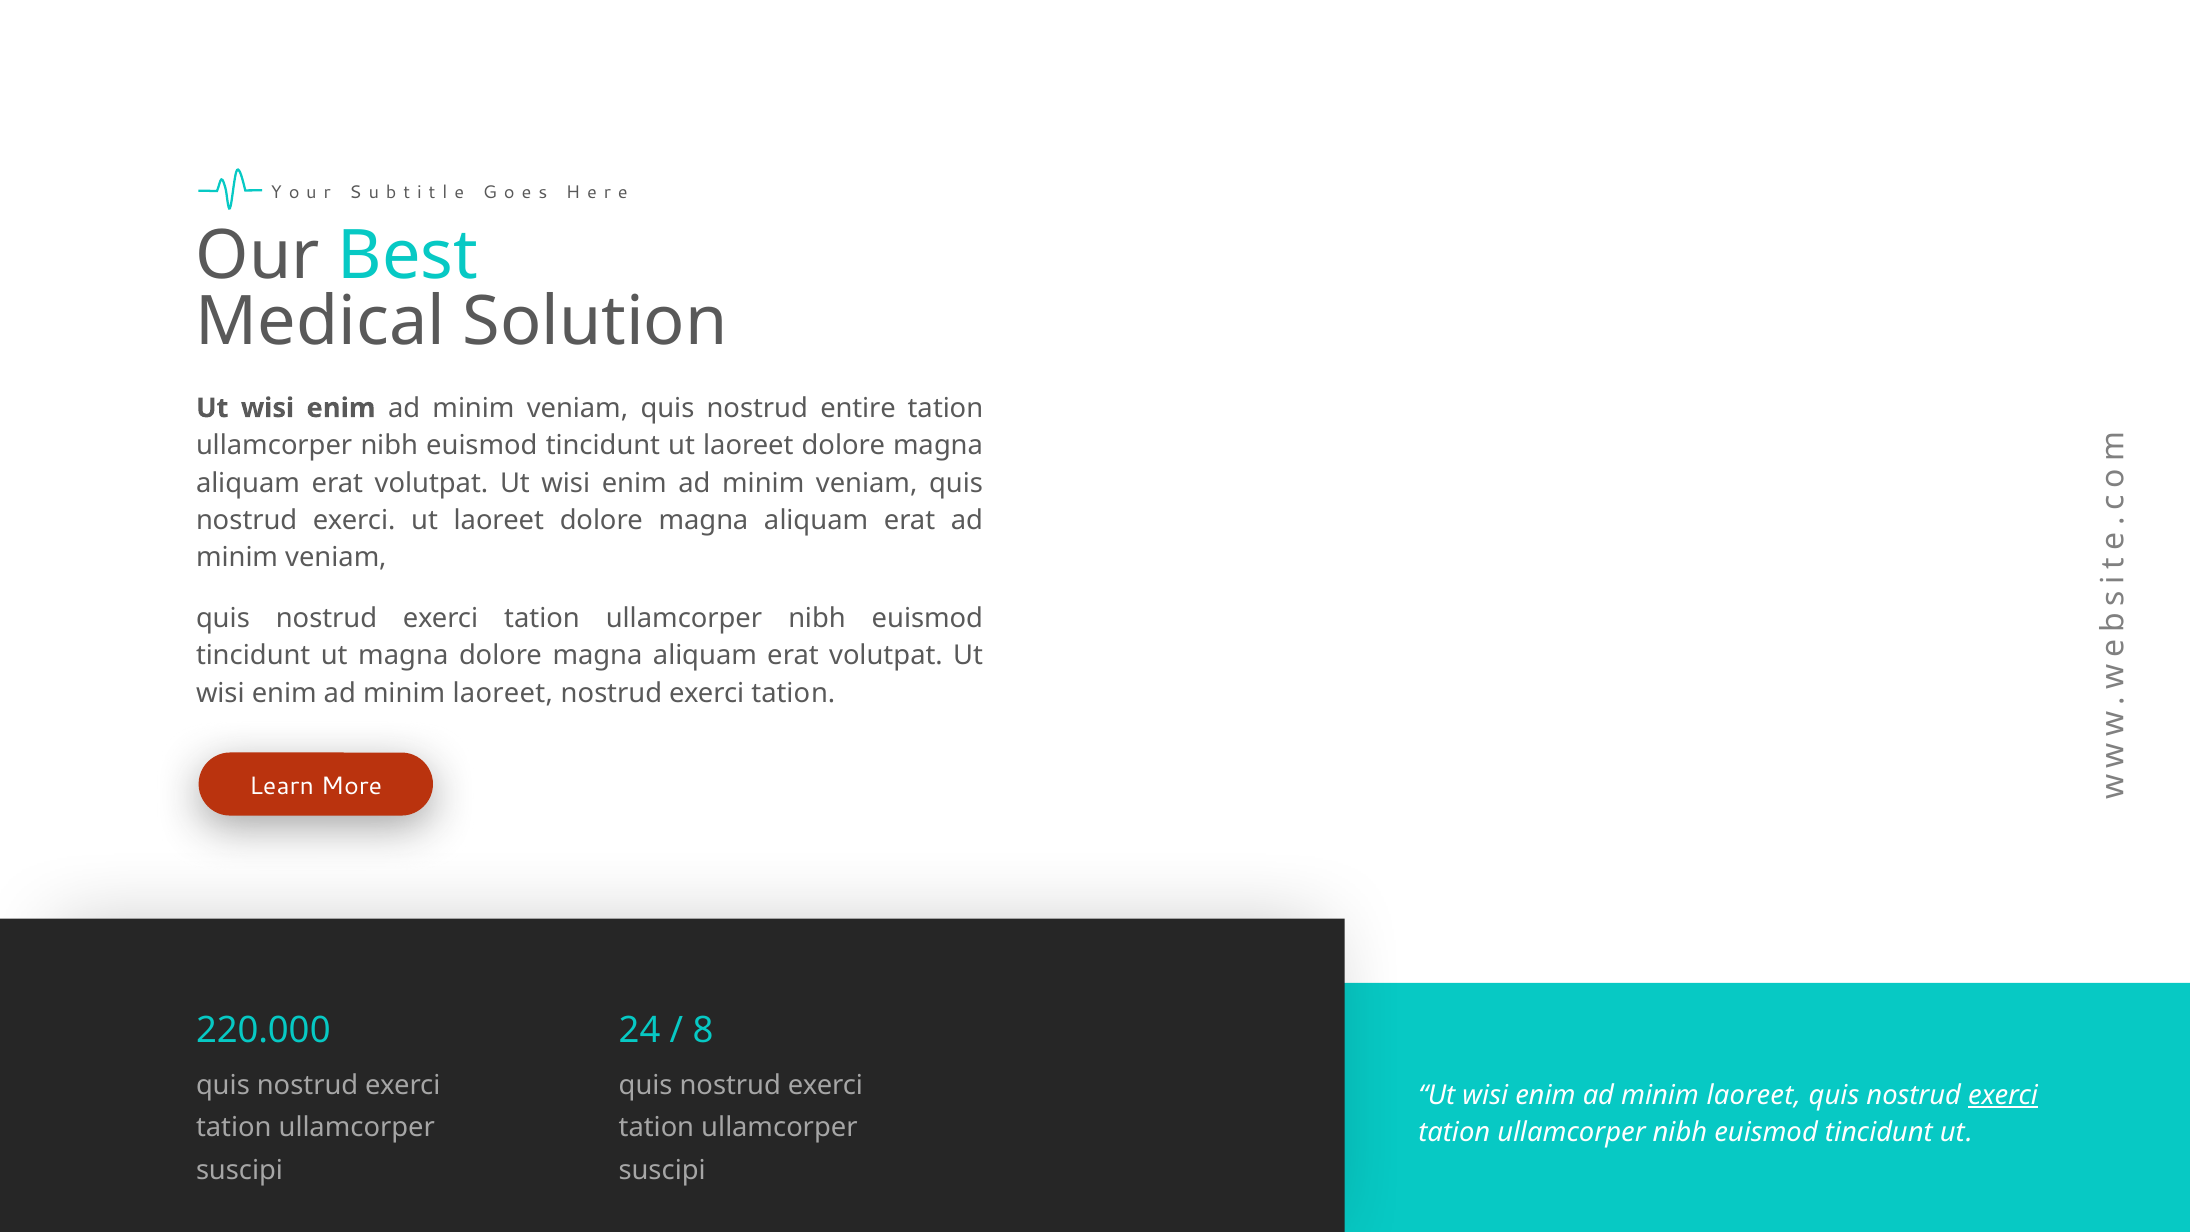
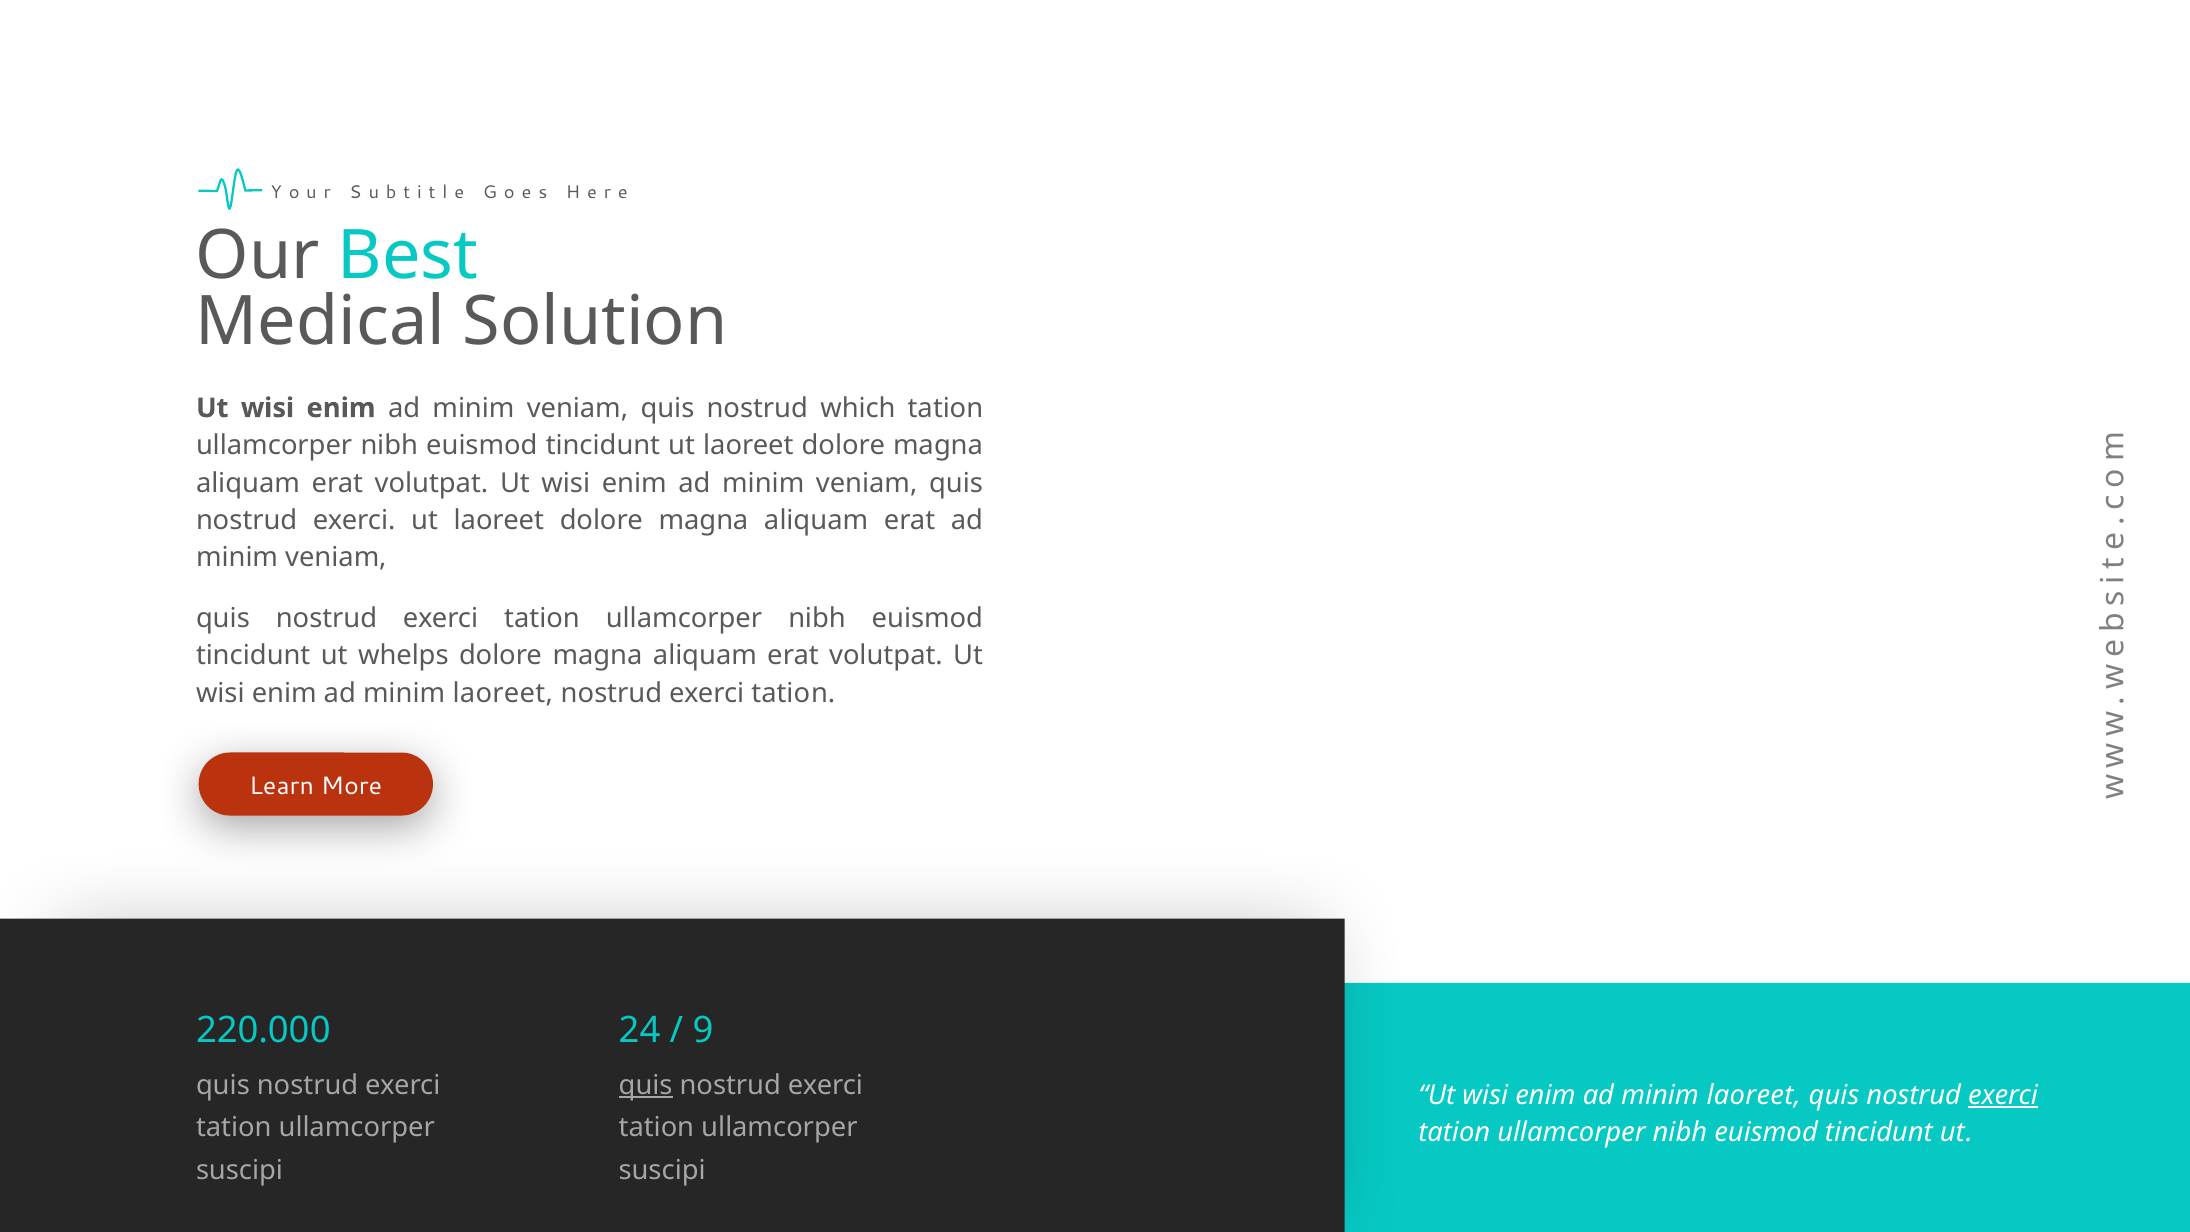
entire: entire -> which
ut magna: magna -> whelps
8: 8 -> 9
quis at (646, 1085) underline: none -> present
